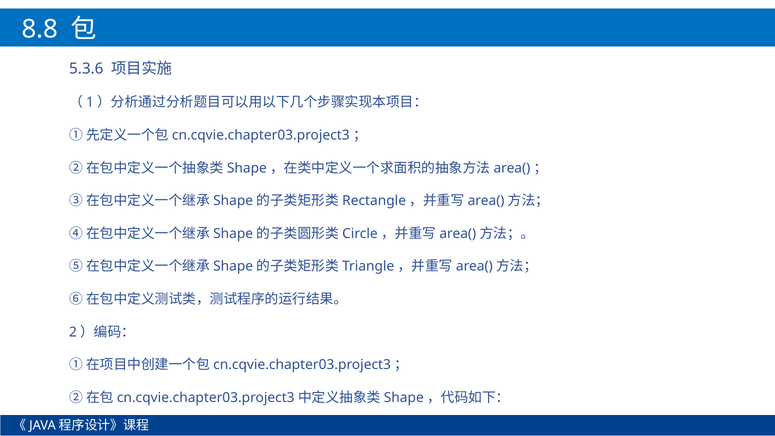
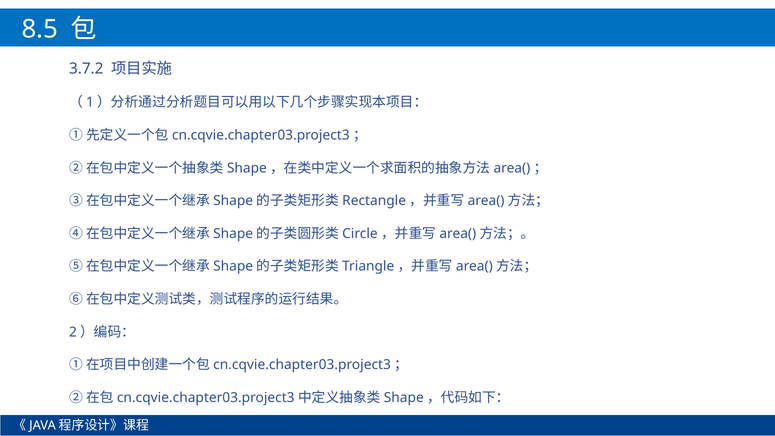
8.8: 8.8 -> 8.5
5.3.6: 5.3.6 -> 3.7.2
